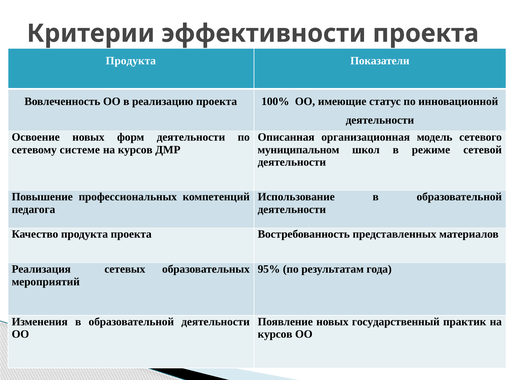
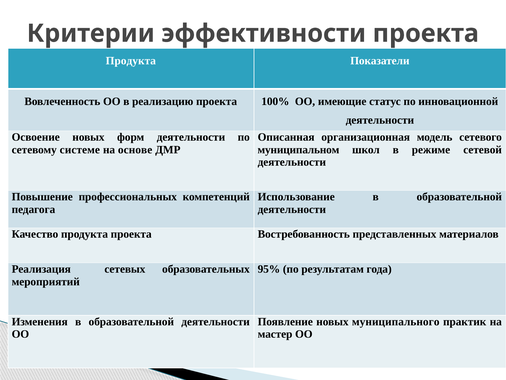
курсов at (135, 149): курсов -> основе
государственный: государственный -> муниципального
курсов at (275, 334): курсов -> мастер
